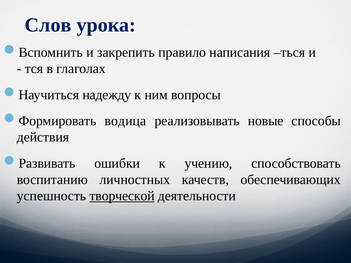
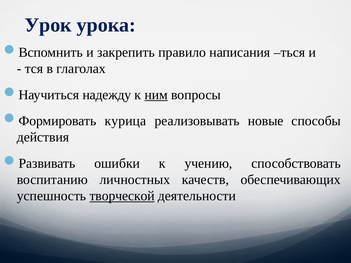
Слов: Слов -> Урок
ним underline: none -> present
водица: водица -> курица
